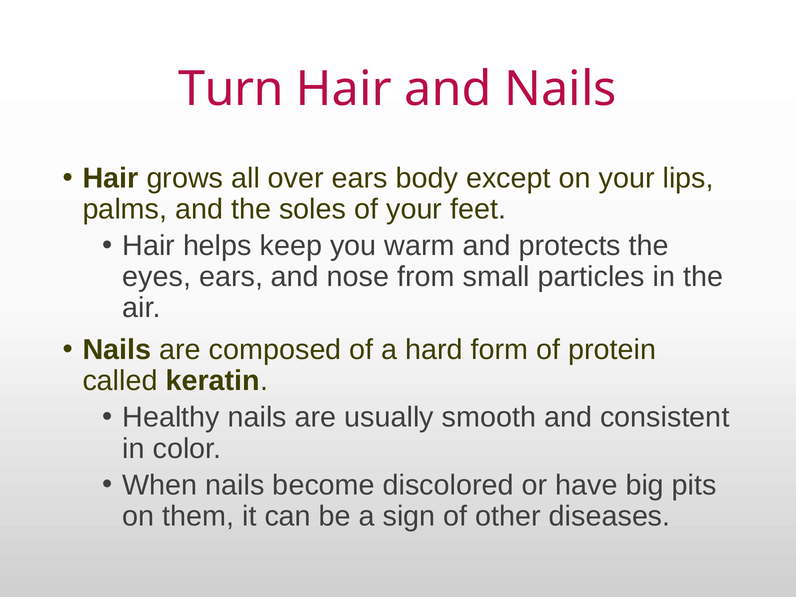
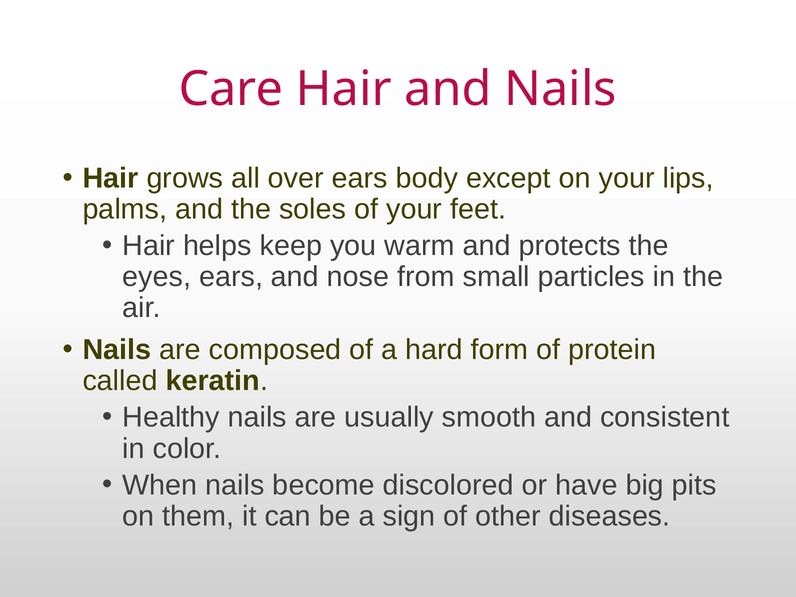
Turn: Turn -> Care
